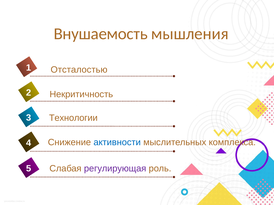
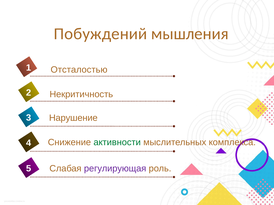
Внушаемость: Внушаемость -> Побуждений
Технологии: Технологии -> Нарушение
активности colour: blue -> green
